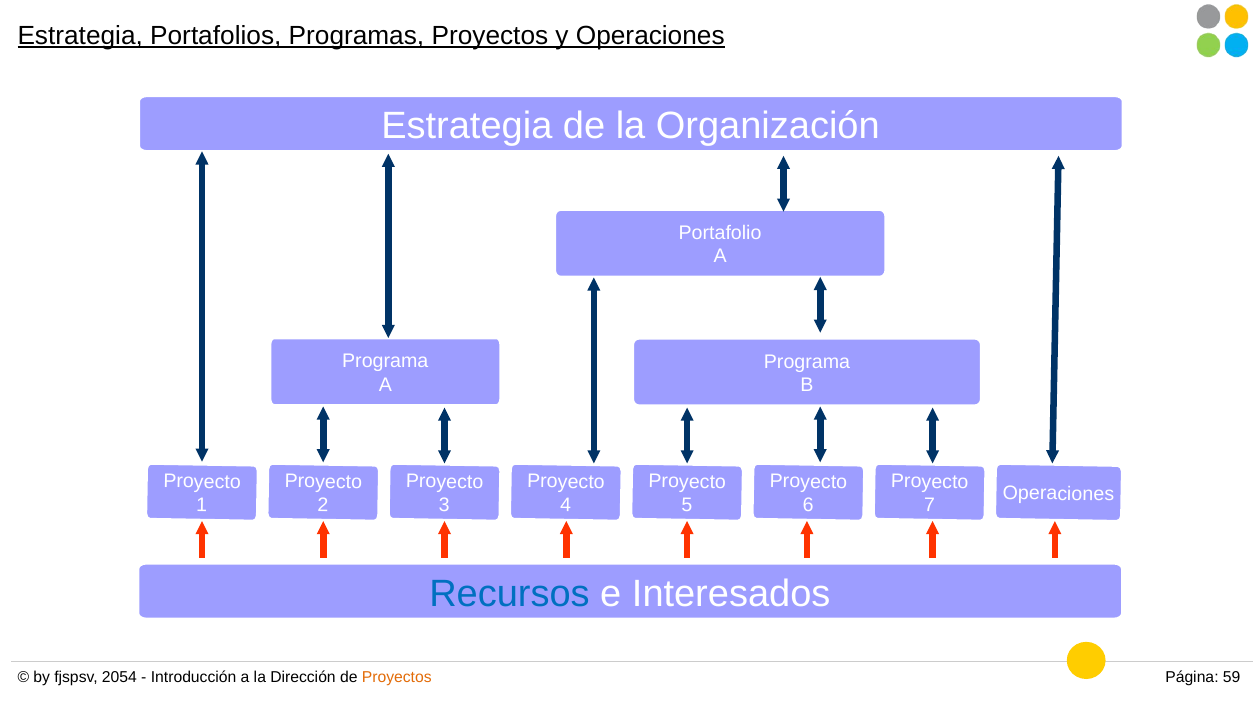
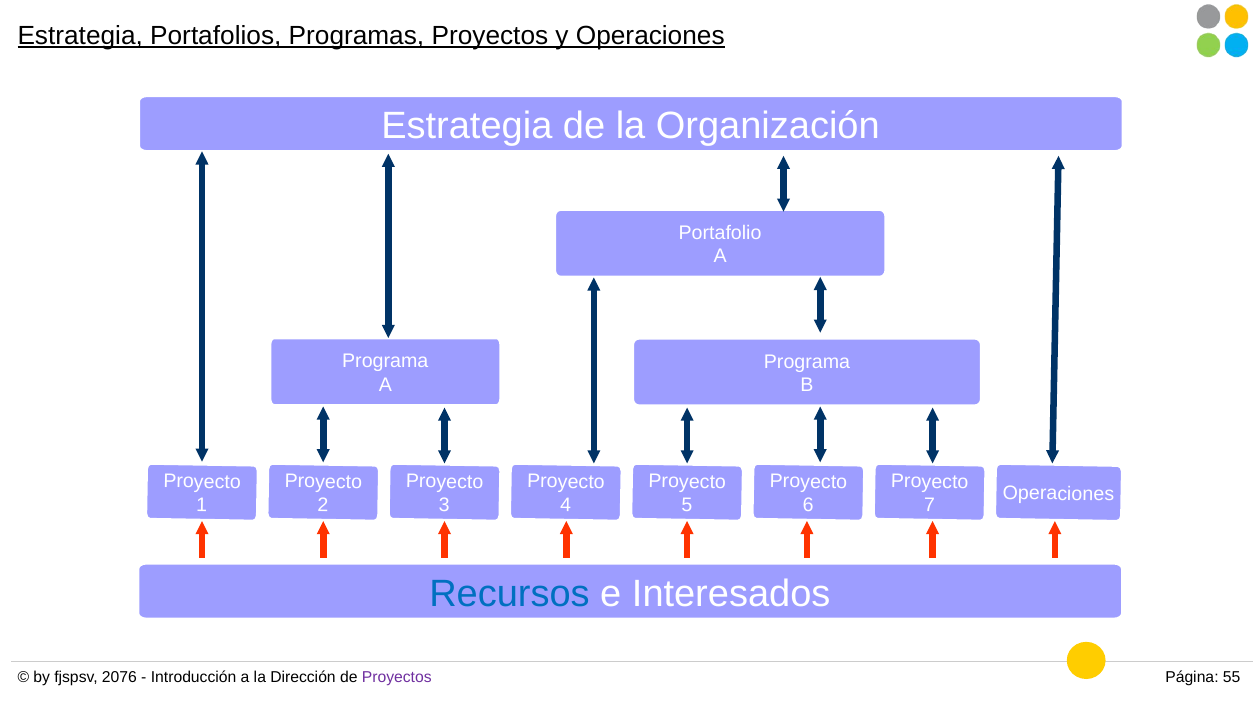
2054: 2054 -> 2076
Proyectos at (397, 677) colour: orange -> purple
59: 59 -> 55
